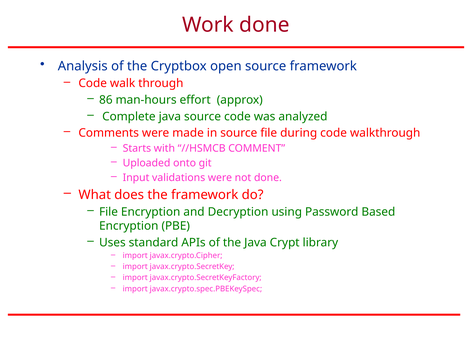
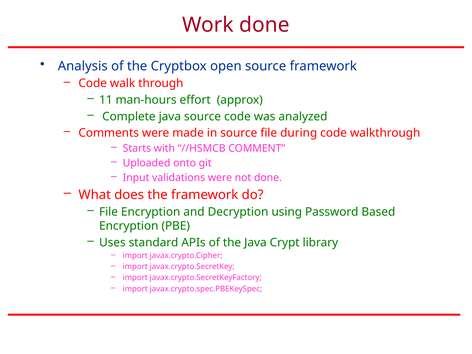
86: 86 -> 11
